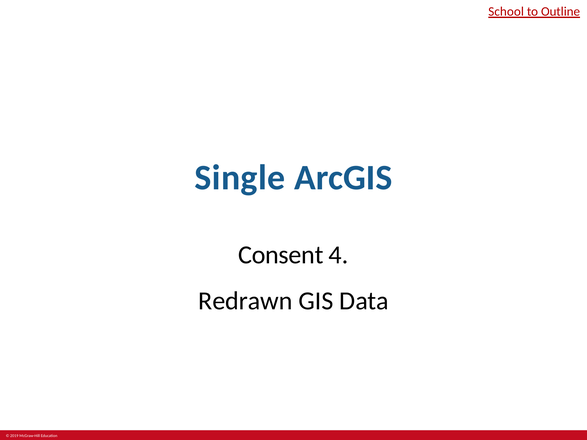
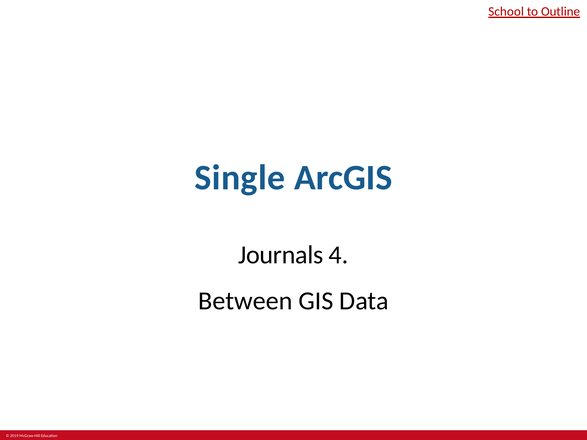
Consent: Consent -> Journals
Redrawn: Redrawn -> Between
